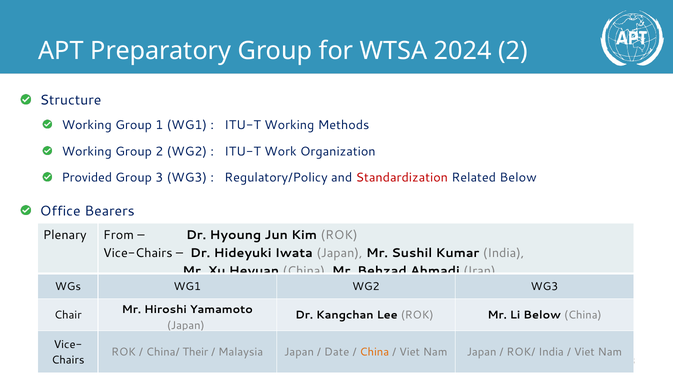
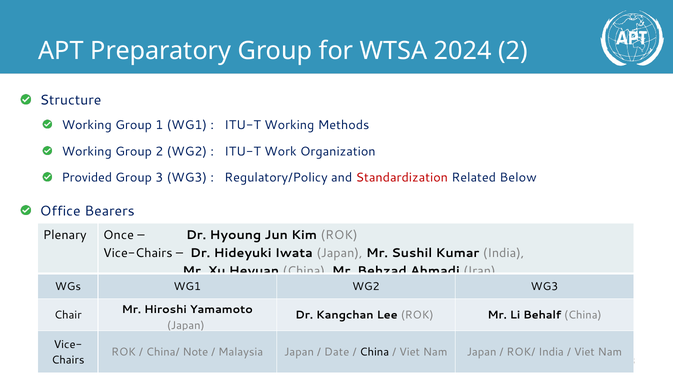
From: From -> Once
Li Below: Below -> Behalf
Their: Their -> Note
China at (374, 352) colour: orange -> black
